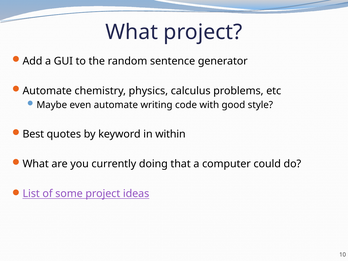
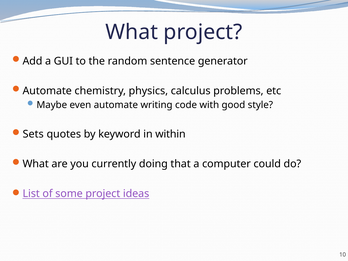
Best: Best -> Sets
